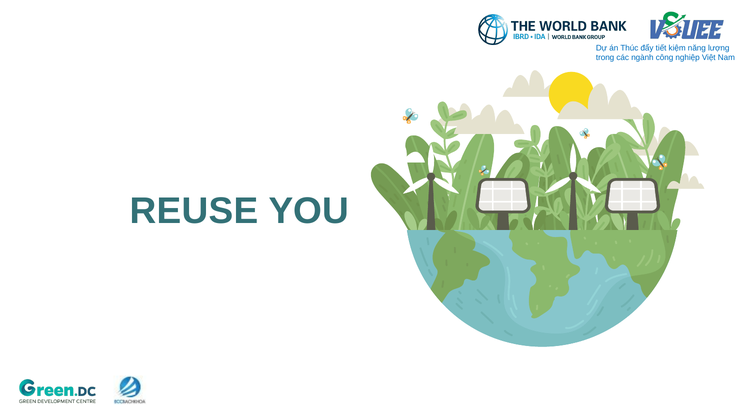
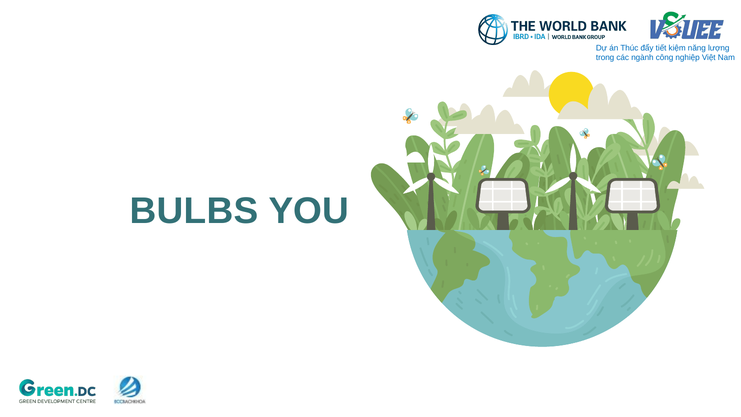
REUSE: REUSE -> BULBS
